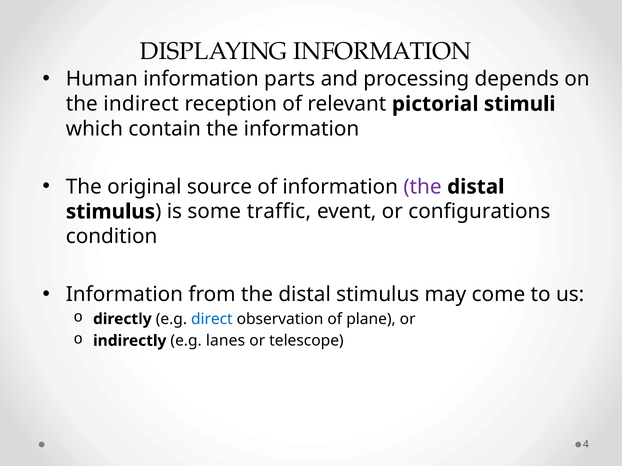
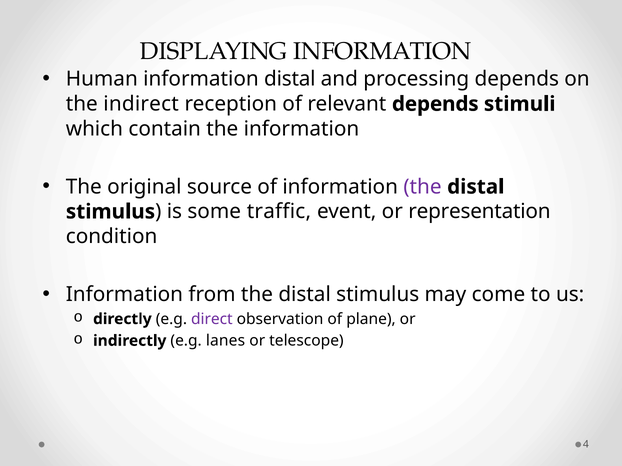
information parts: parts -> distal
relevant pictorial: pictorial -> depends
configurations: configurations -> representation
direct colour: blue -> purple
